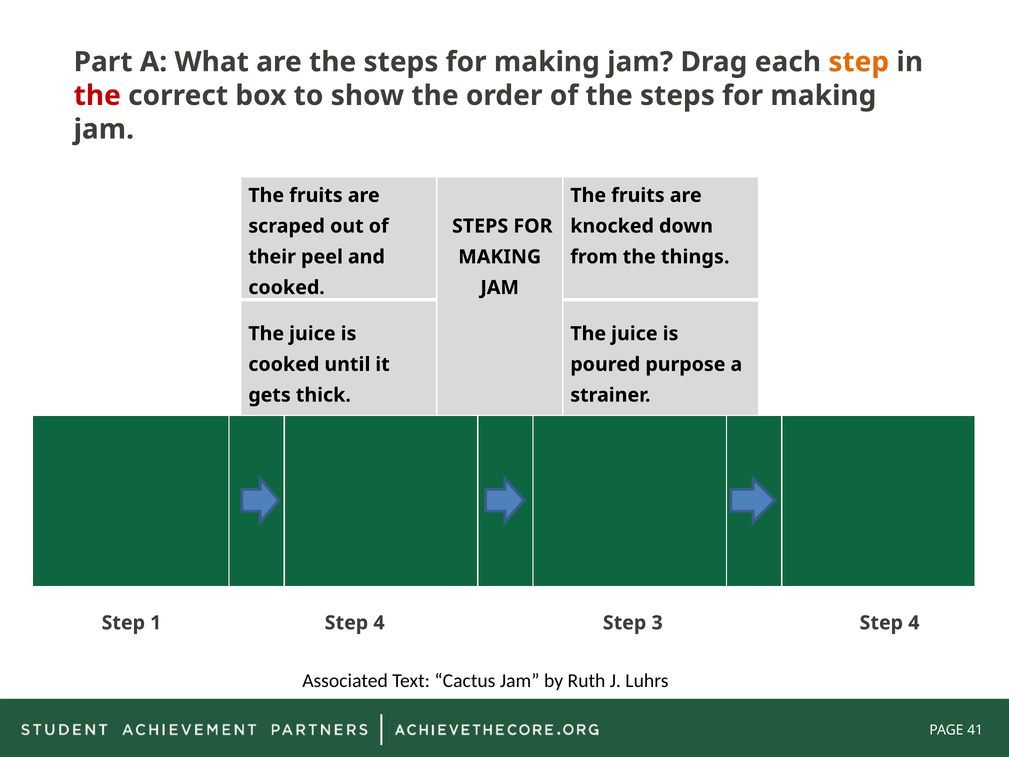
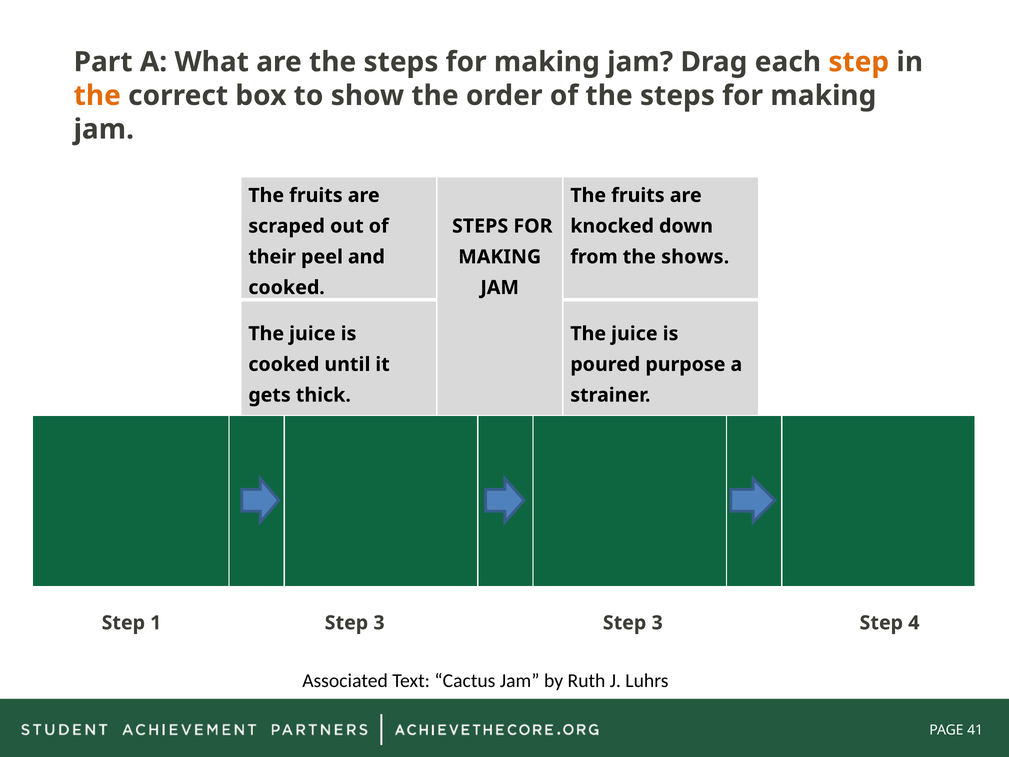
the at (97, 96) colour: red -> orange
things: things -> shows
1 Step 4: 4 -> 3
